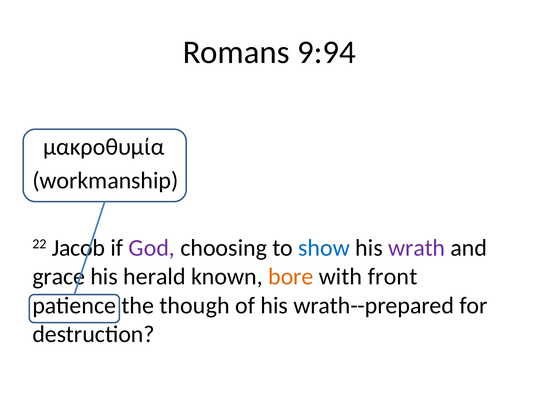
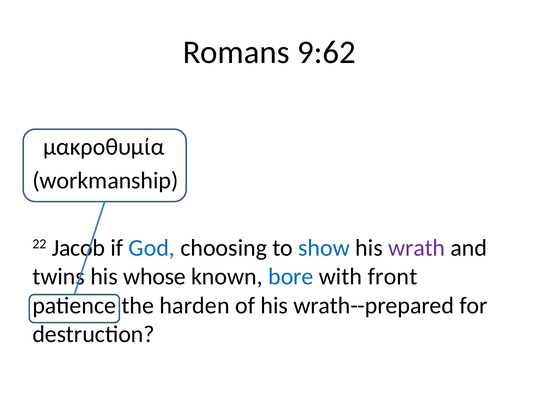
9:94: 9:94 -> 9:62
God colour: purple -> blue
grace: grace -> twins
herald: herald -> whose
bore colour: orange -> blue
though: though -> harden
